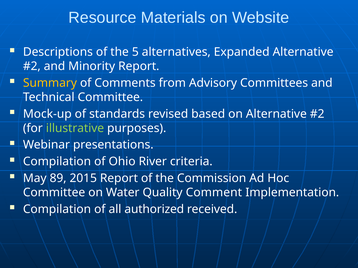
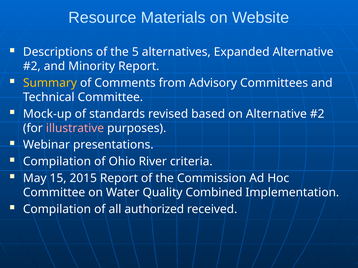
illustrative colour: light green -> pink
89: 89 -> 15
Comment: Comment -> Combined
